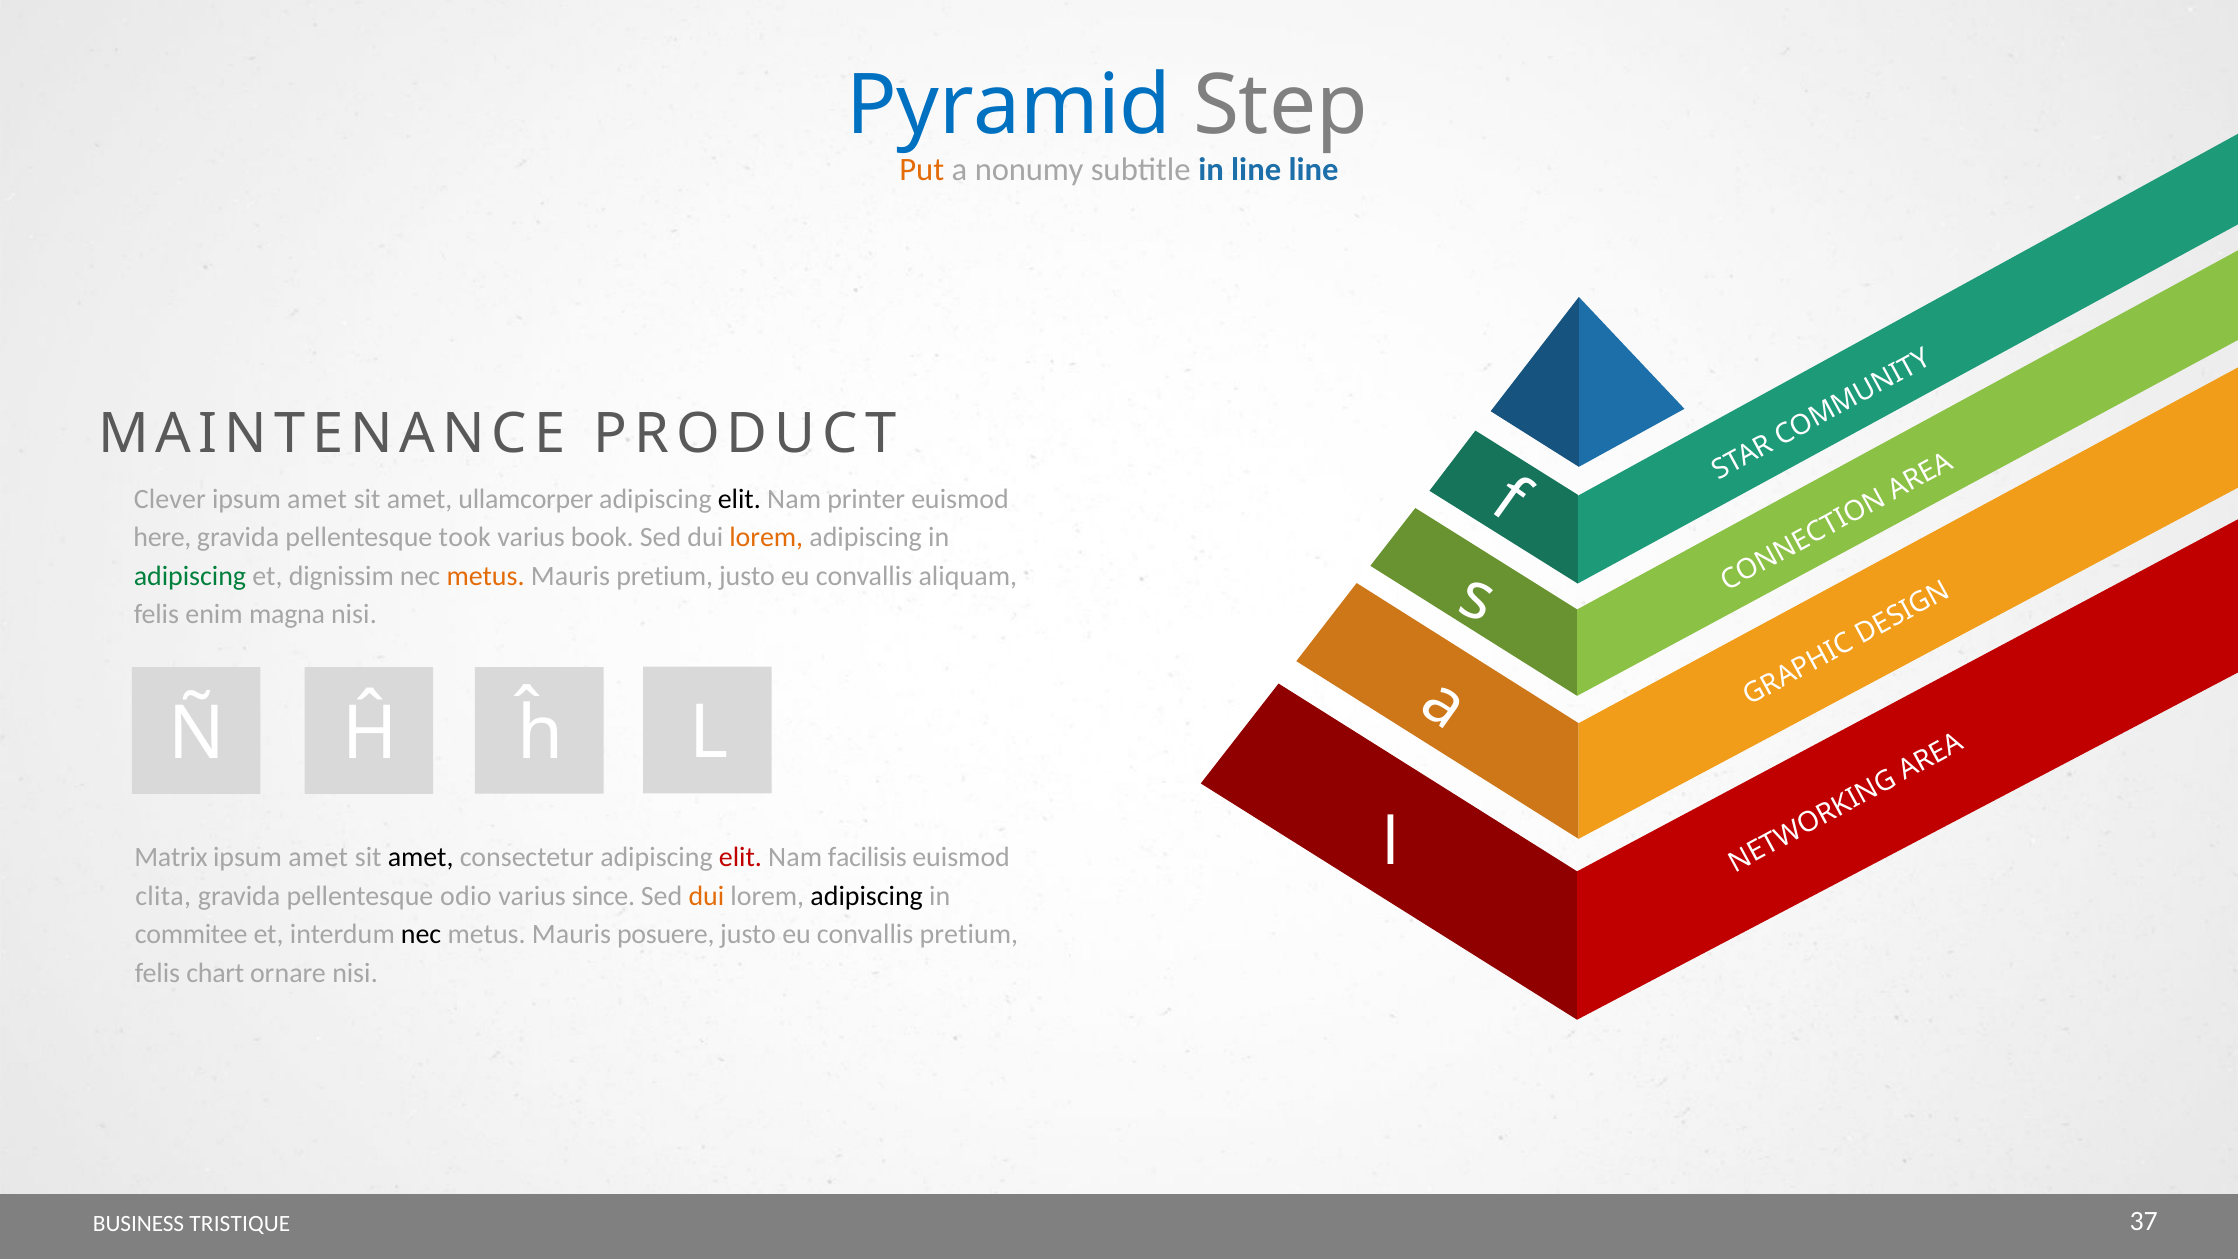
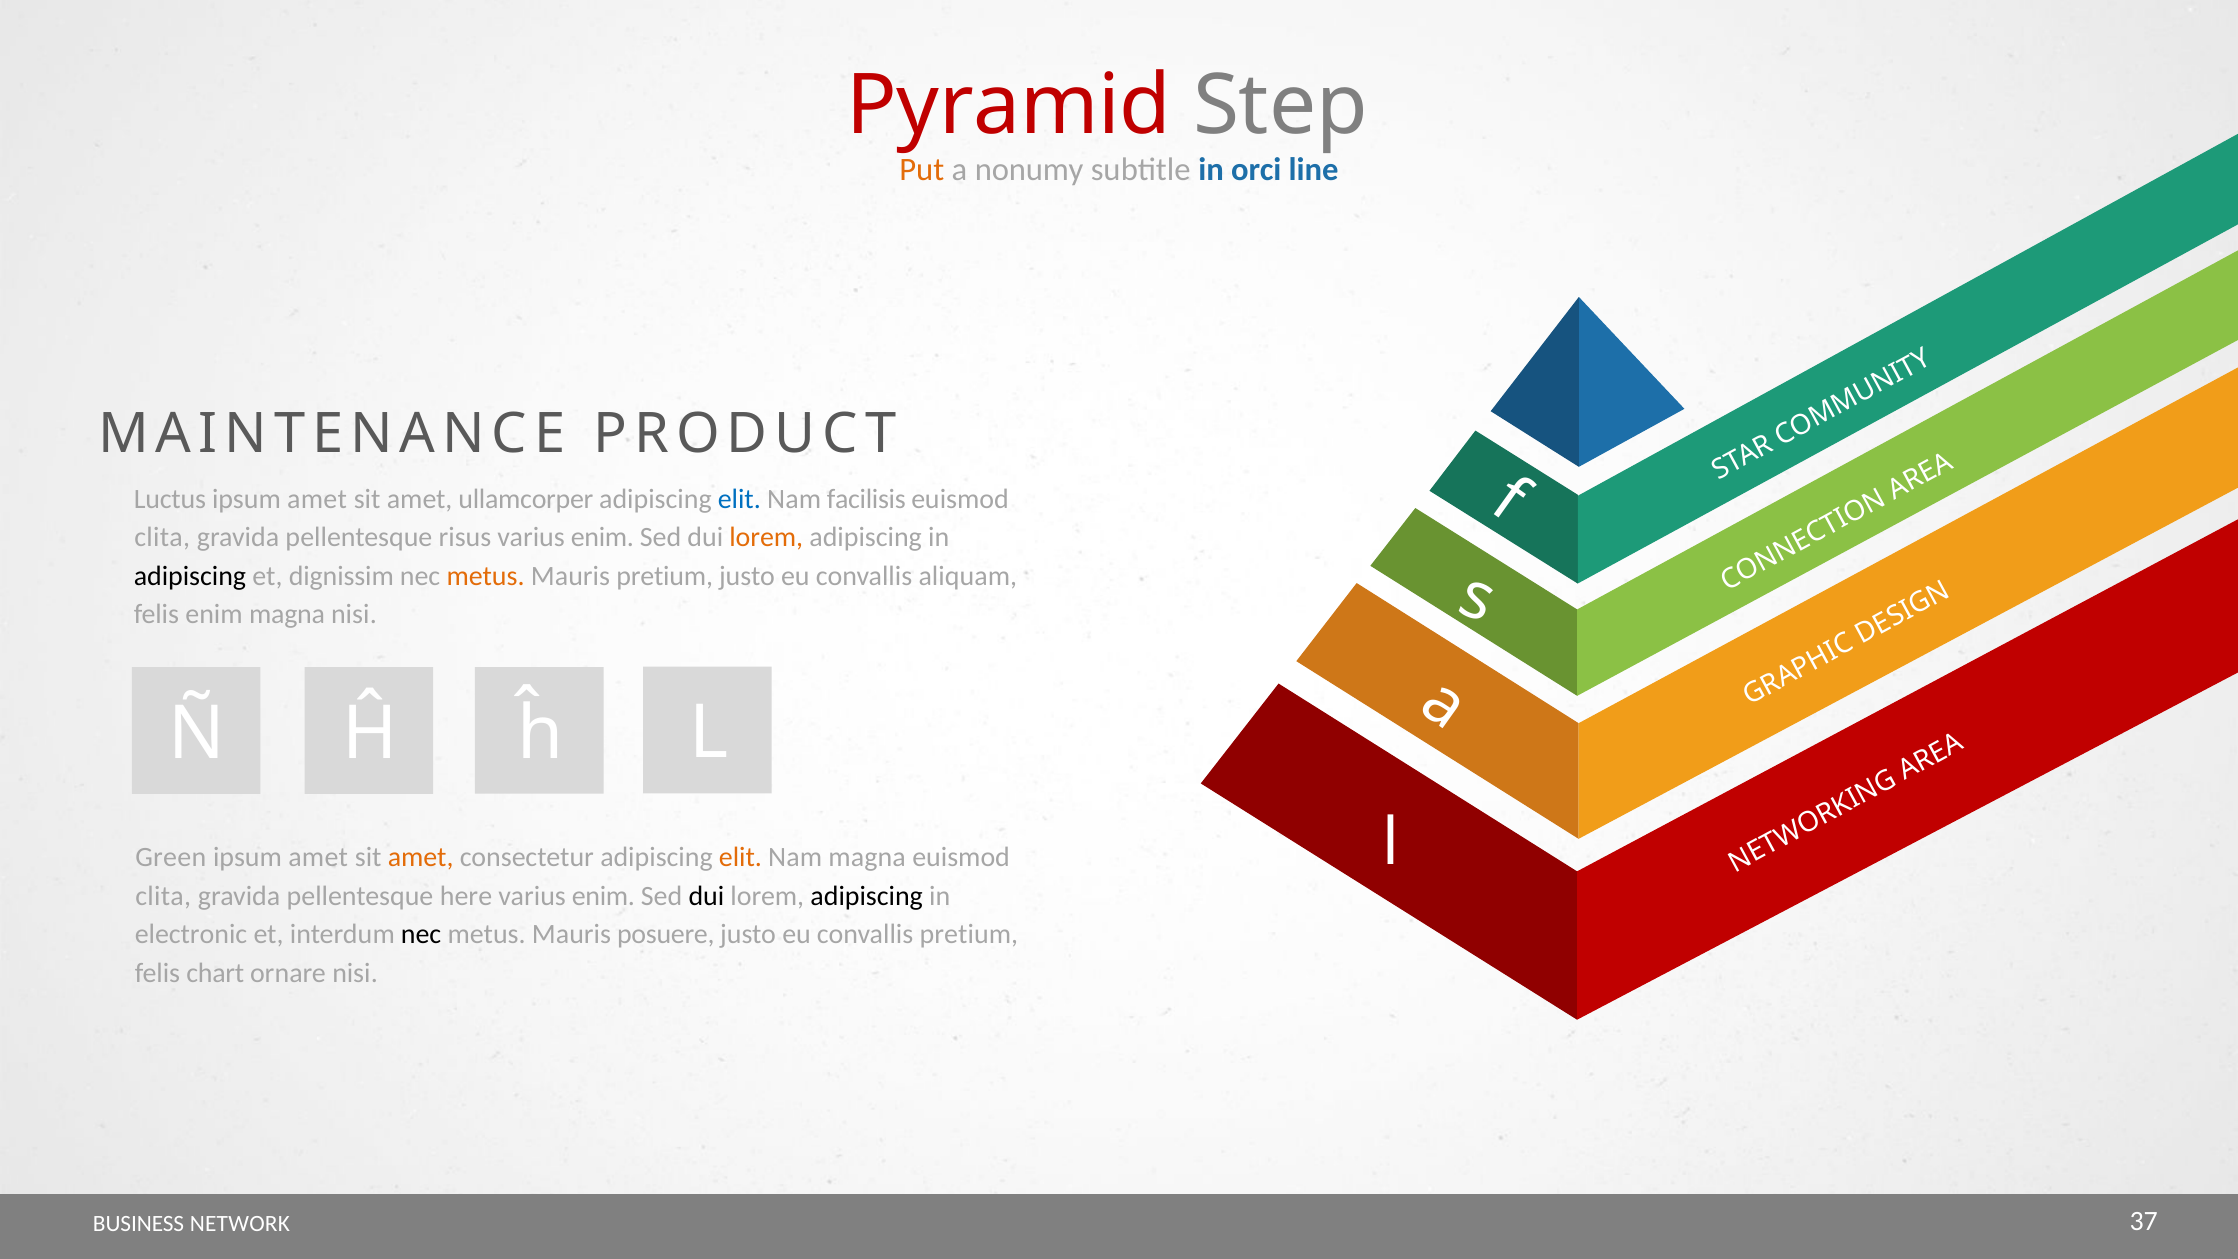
Pyramid colour: blue -> red
in line: line -> orci
Clever: Clever -> Luctus
elit at (739, 499) colour: black -> blue
printer: printer -> facilisis
here at (162, 537): here -> clita
took: took -> risus
book at (602, 537): book -> enim
adipiscing at (190, 576) colour: green -> black
Matrix: Matrix -> Green
amet at (421, 858) colour: black -> orange
elit at (740, 858) colour: red -> orange
Nam facilisis: facilisis -> magna
odio: odio -> here
since at (603, 896): since -> enim
dui at (706, 896) colour: orange -> black
commitee: commitee -> electronic
TRISTIQUE: TRISTIQUE -> NETWORK
